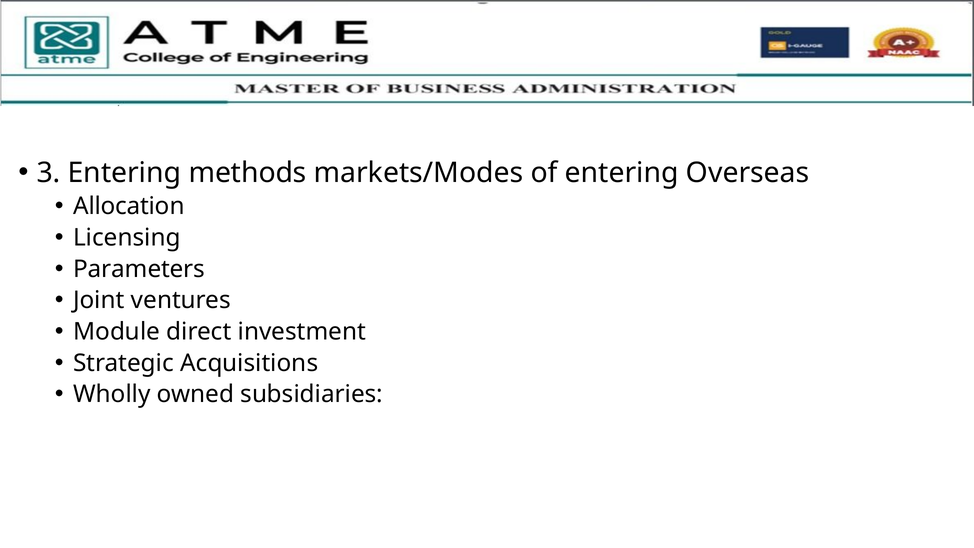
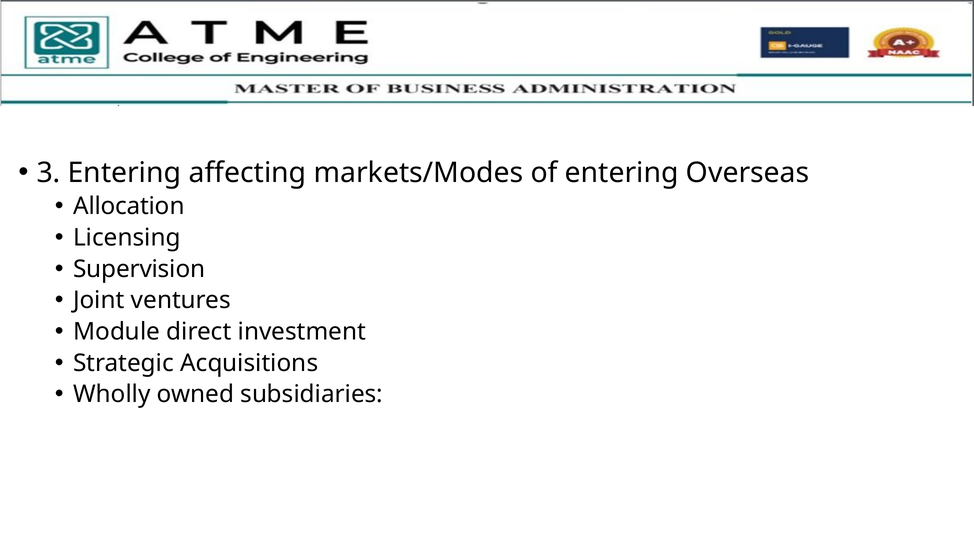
methods: methods -> affecting
Parameters: Parameters -> Supervision
